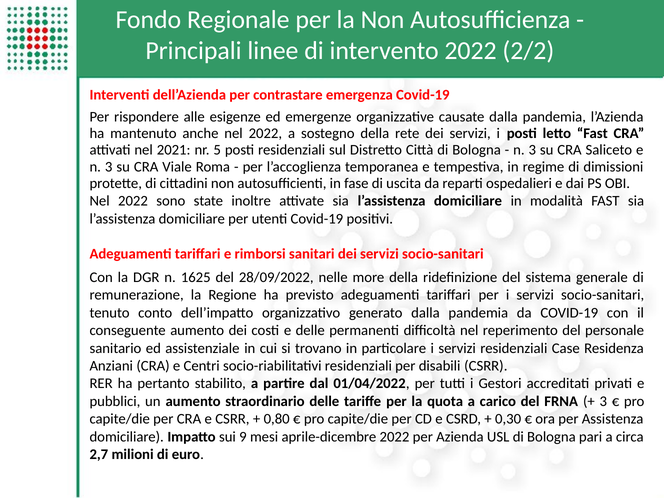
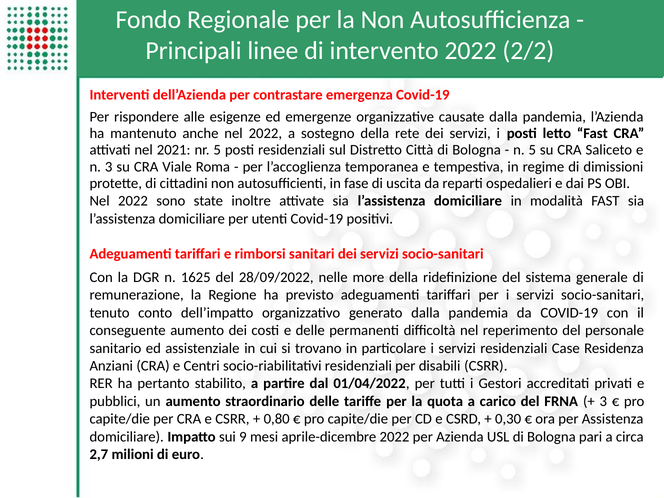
3 at (532, 150): 3 -> 5
